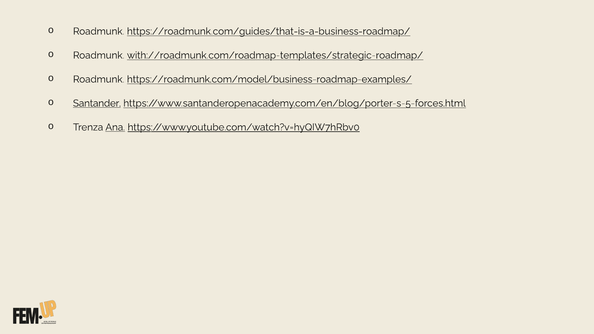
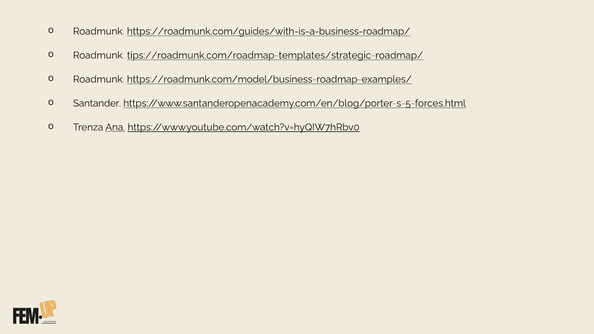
https://roadmunk.com/guides/that-is-a-business-roadmap/: https://roadmunk.com/guides/that-is-a-business-roadmap/ -> https://roadmunk.com/guides/with-is-a-business-roadmap/
with://roadmunk.com/roadmap-templates/strategic-roadmap/: with://roadmunk.com/roadmap-templates/strategic-roadmap/ -> tips://roadmunk.com/roadmap-templates/strategic-roadmap/
Santander underline: present -> none
